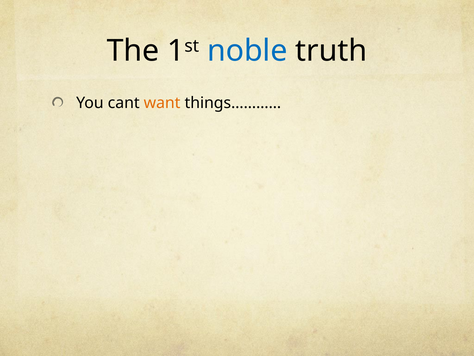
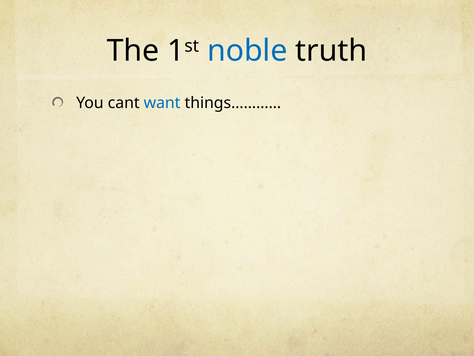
want colour: orange -> blue
